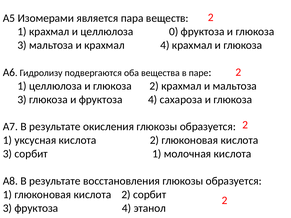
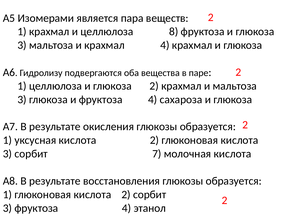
0: 0 -> 8
сорбит 1: 1 -> 7
